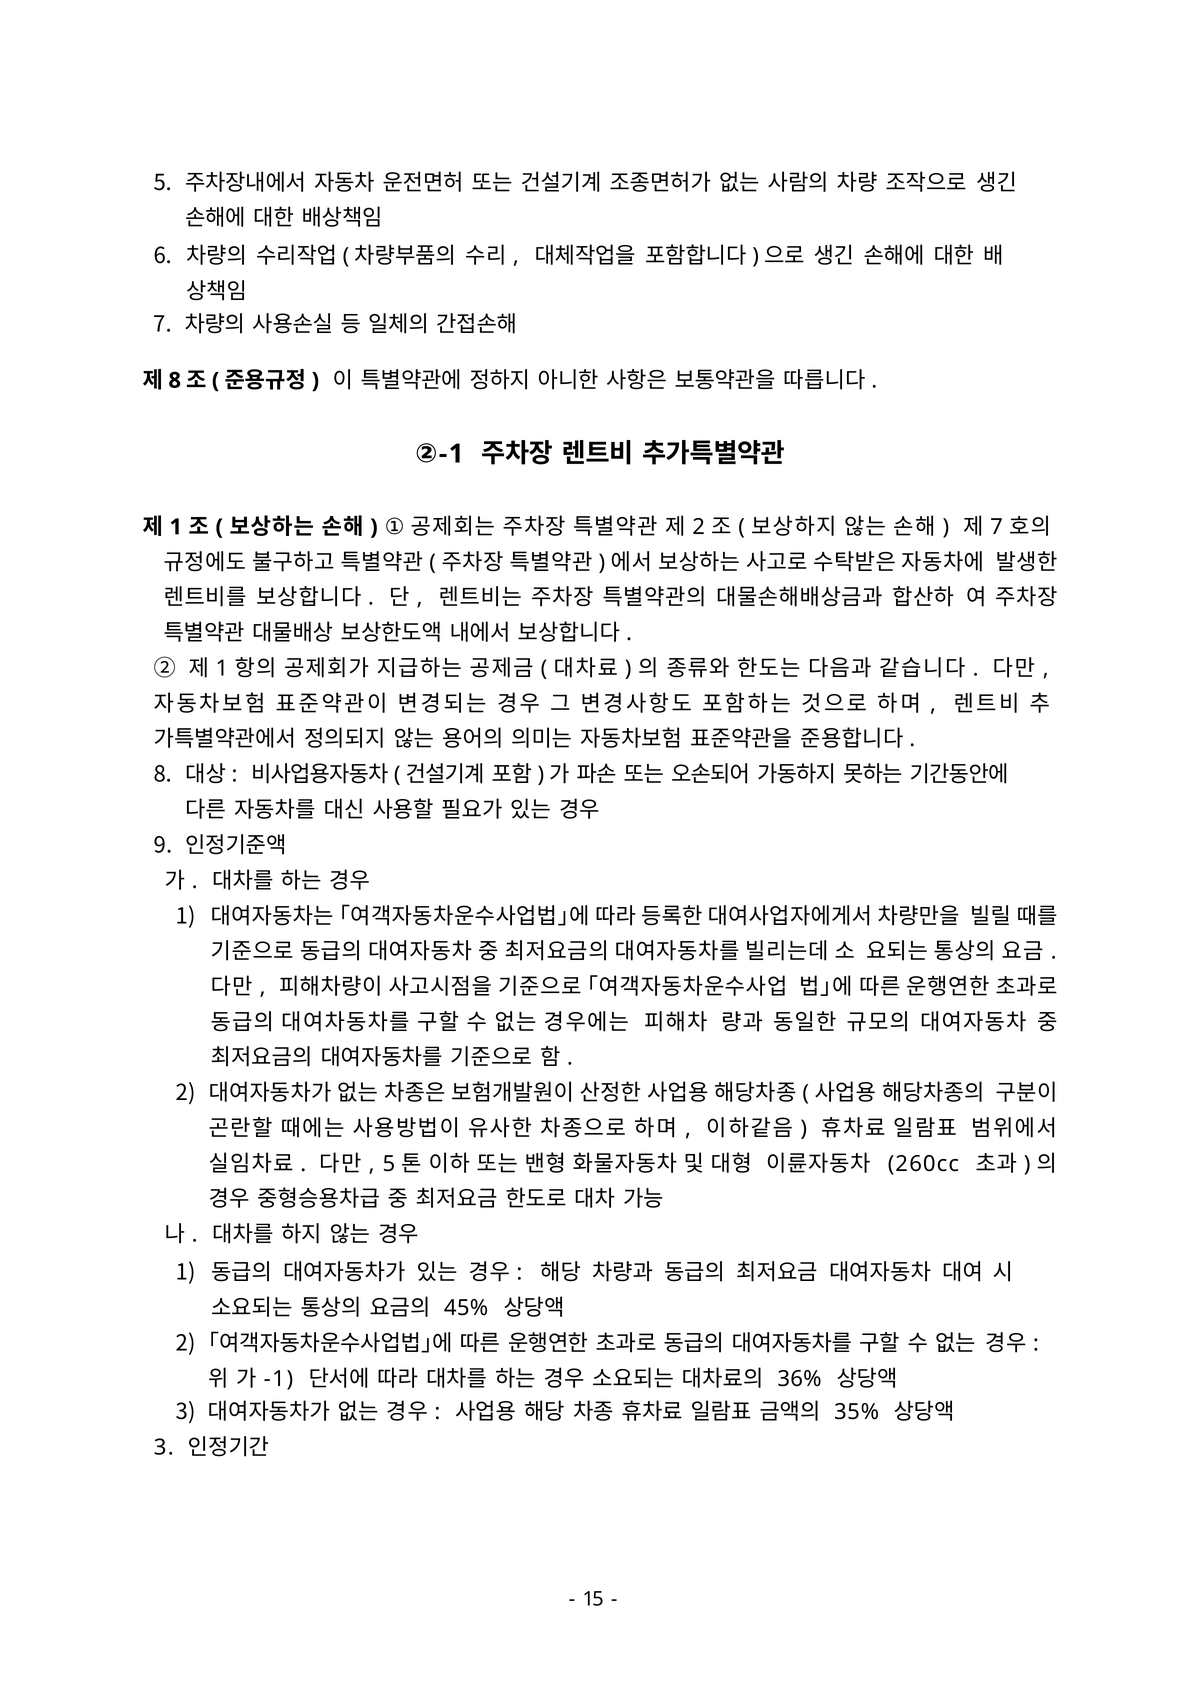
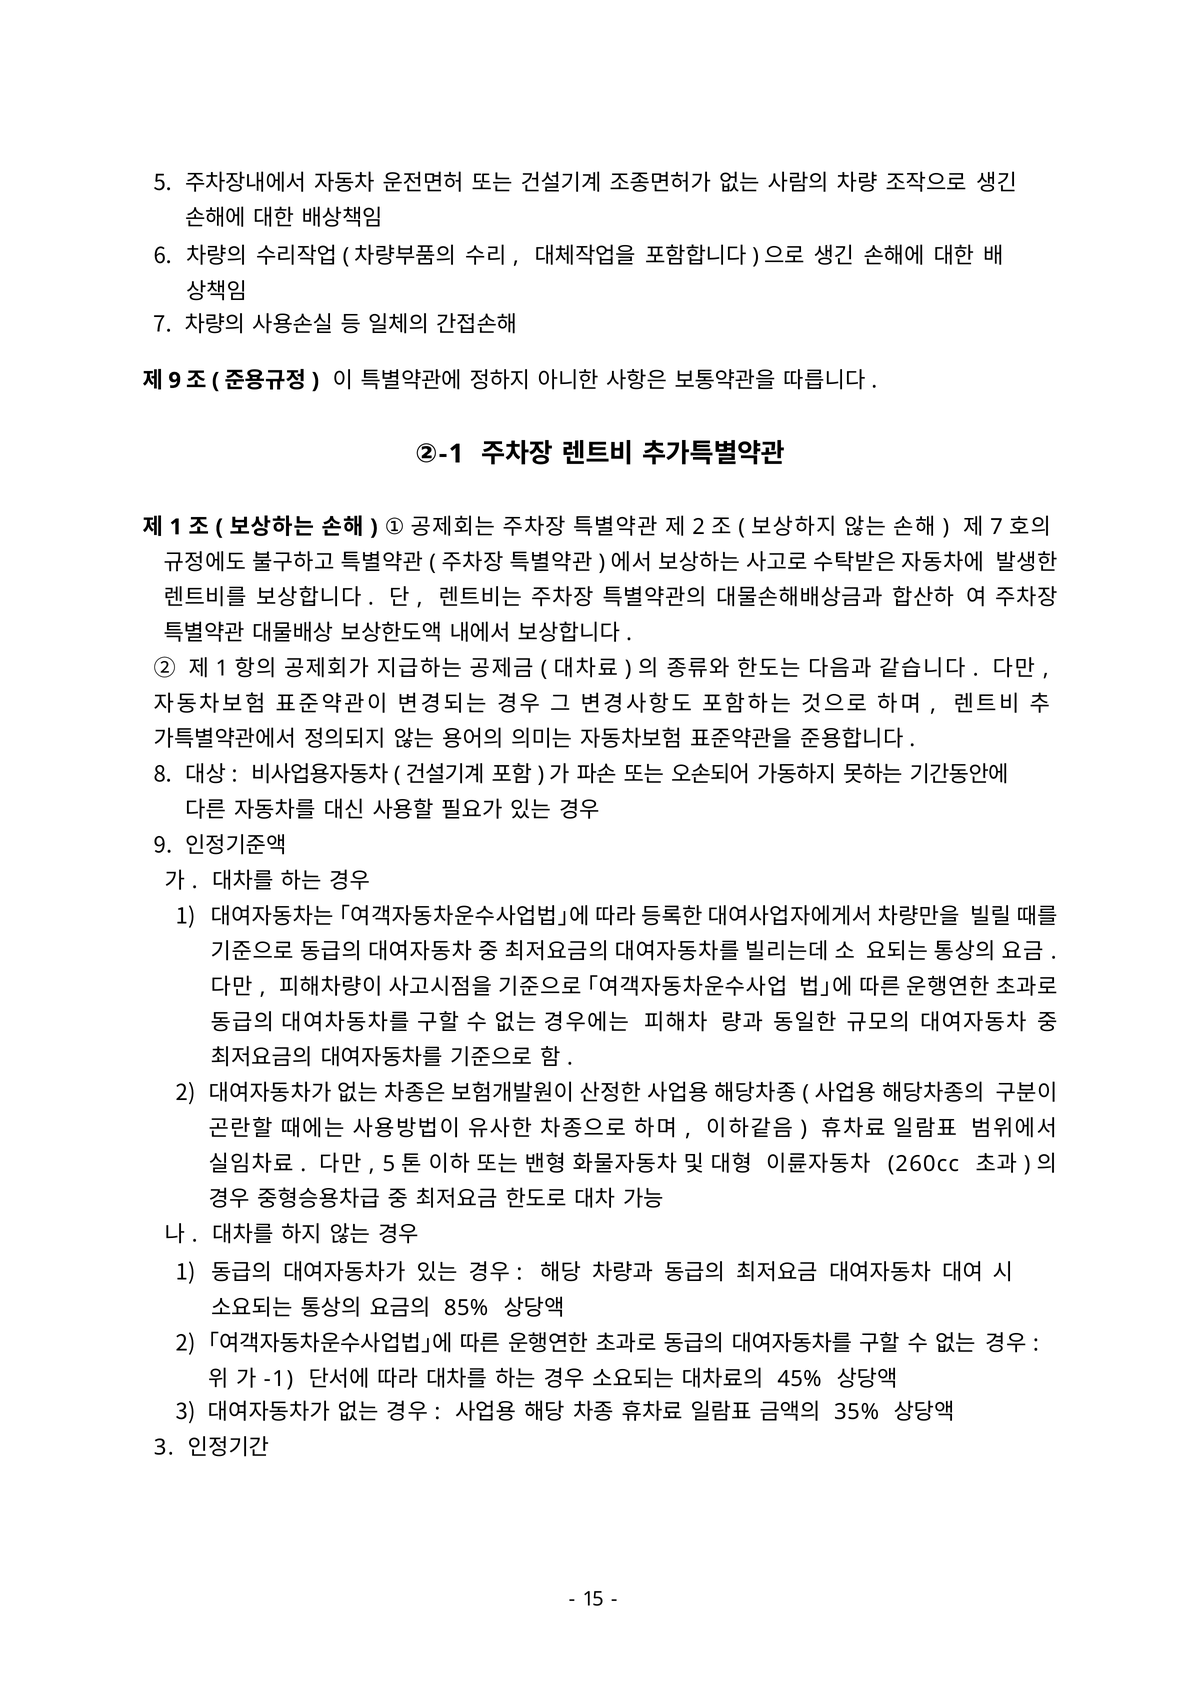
8 at (175, 380): 8 -> 9
45%: 45% -> 85%
36%: 36% -> 45%
